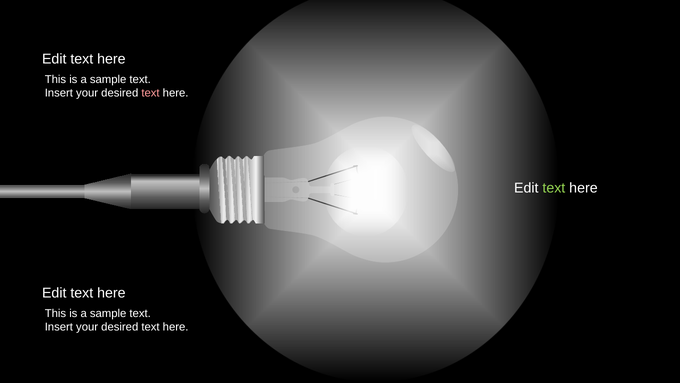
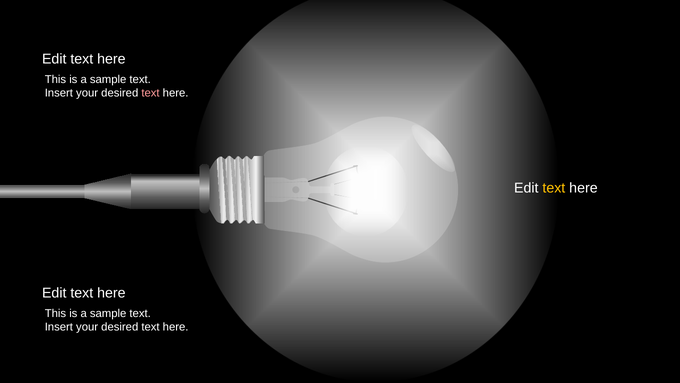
text at (554, 188) colour: light green -> yellow
